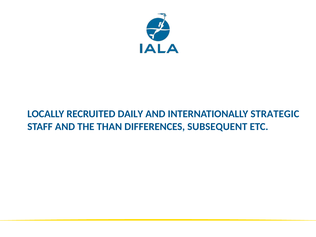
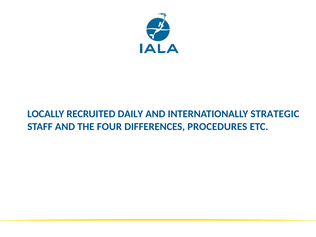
THAN: THAN -> FOUR
SUBSEQUENT: SUBSEQUENT -> PROCEDURES
